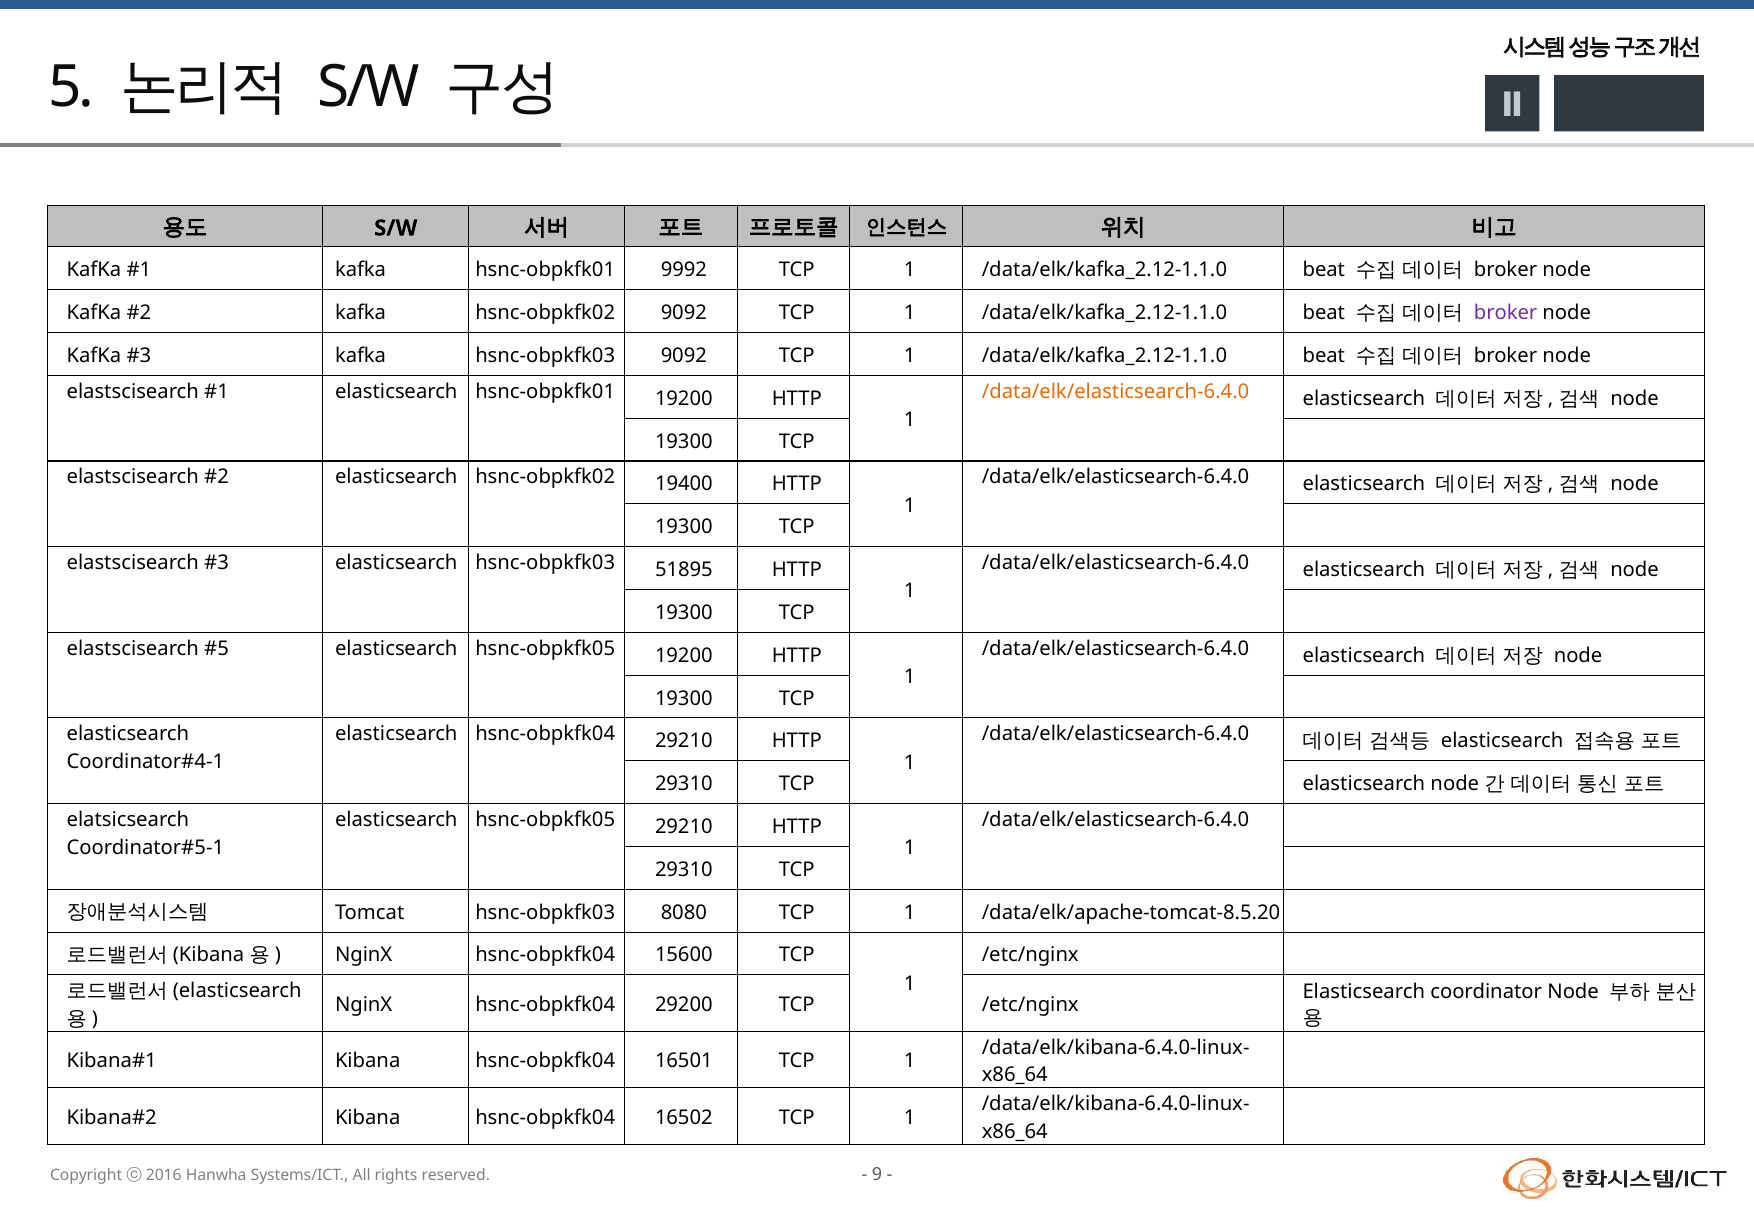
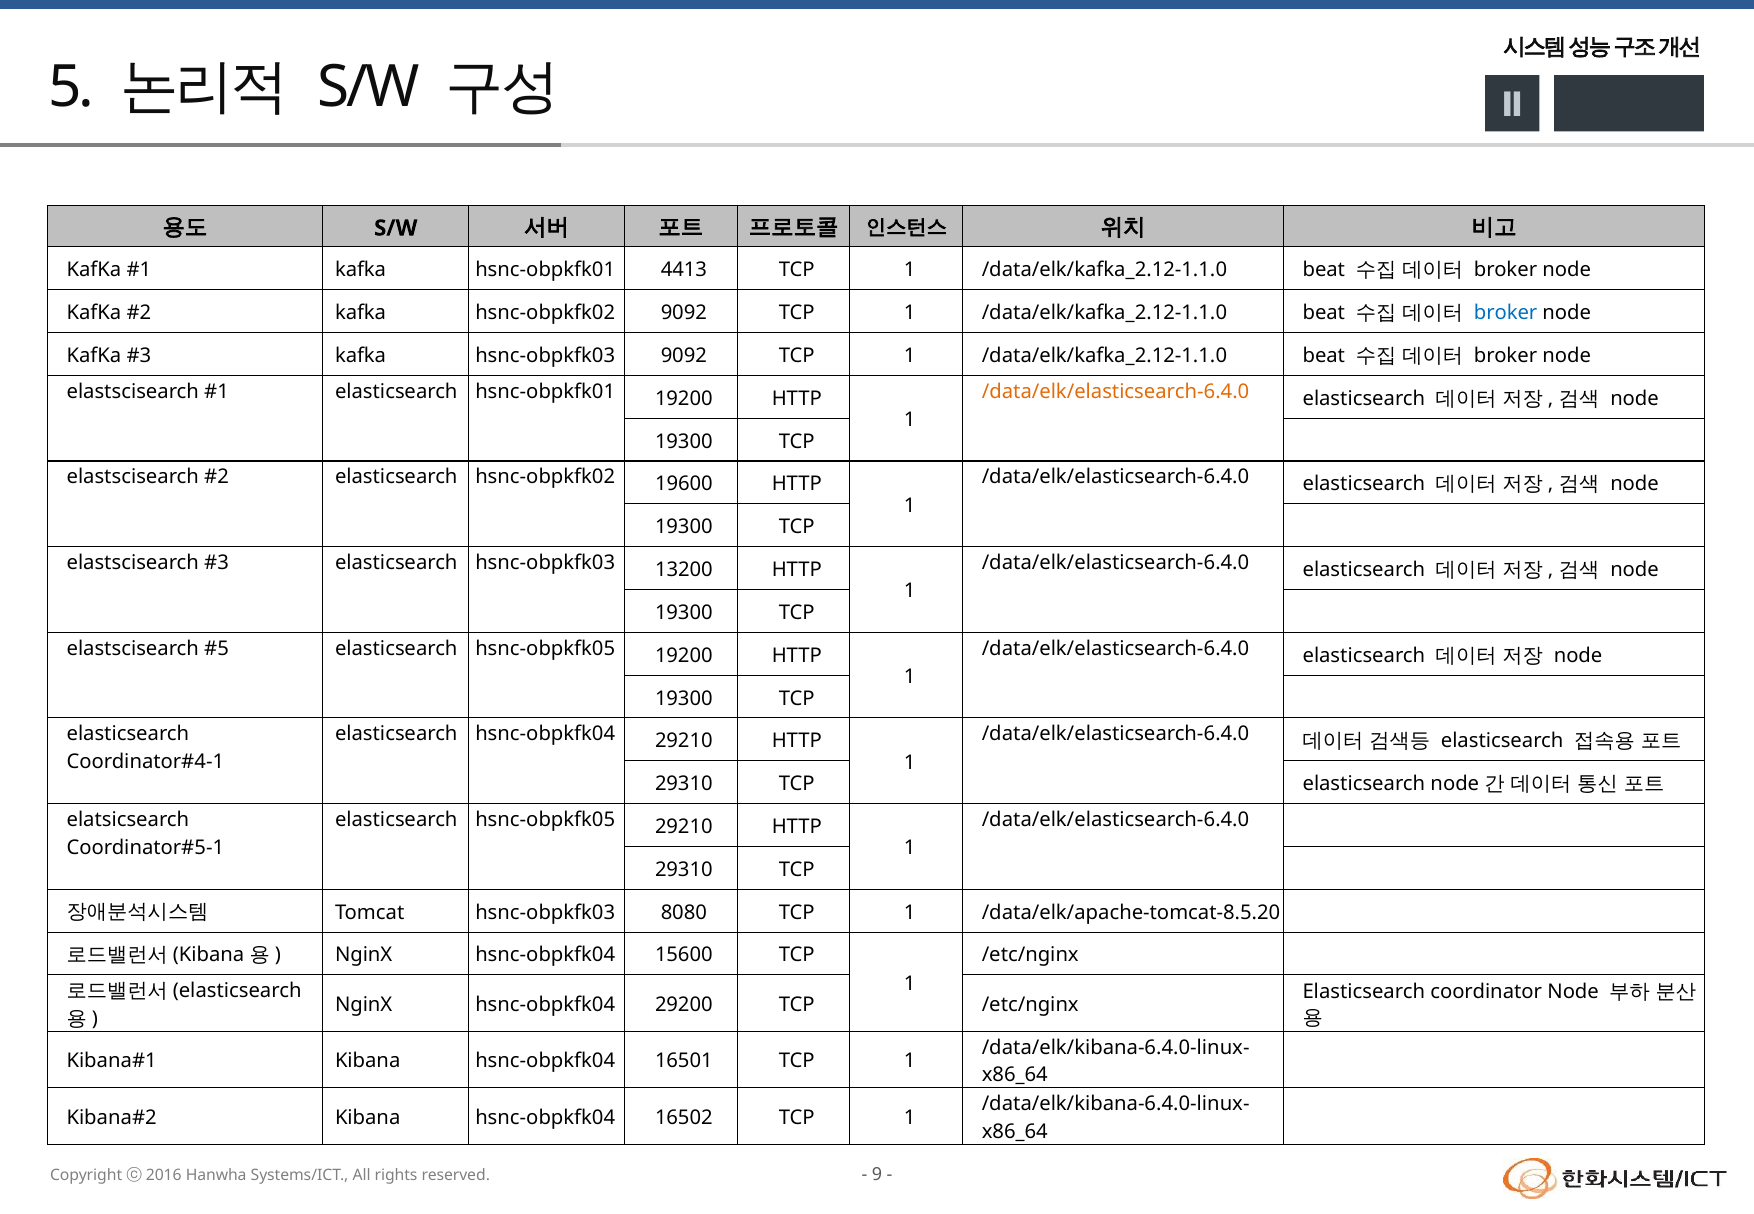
9992: 9992 -> 4413
broker at (1506, 313) colour: purple -> blue
19400: 19400 -> 19600
51895: 51895 -> 13200
